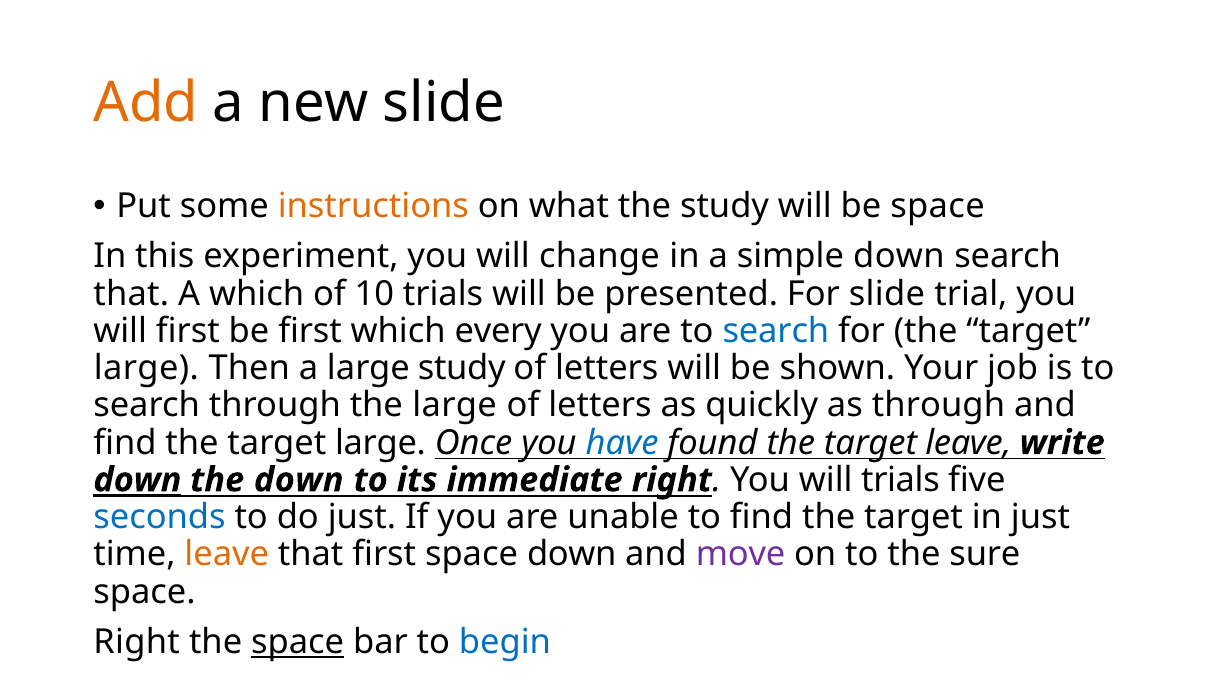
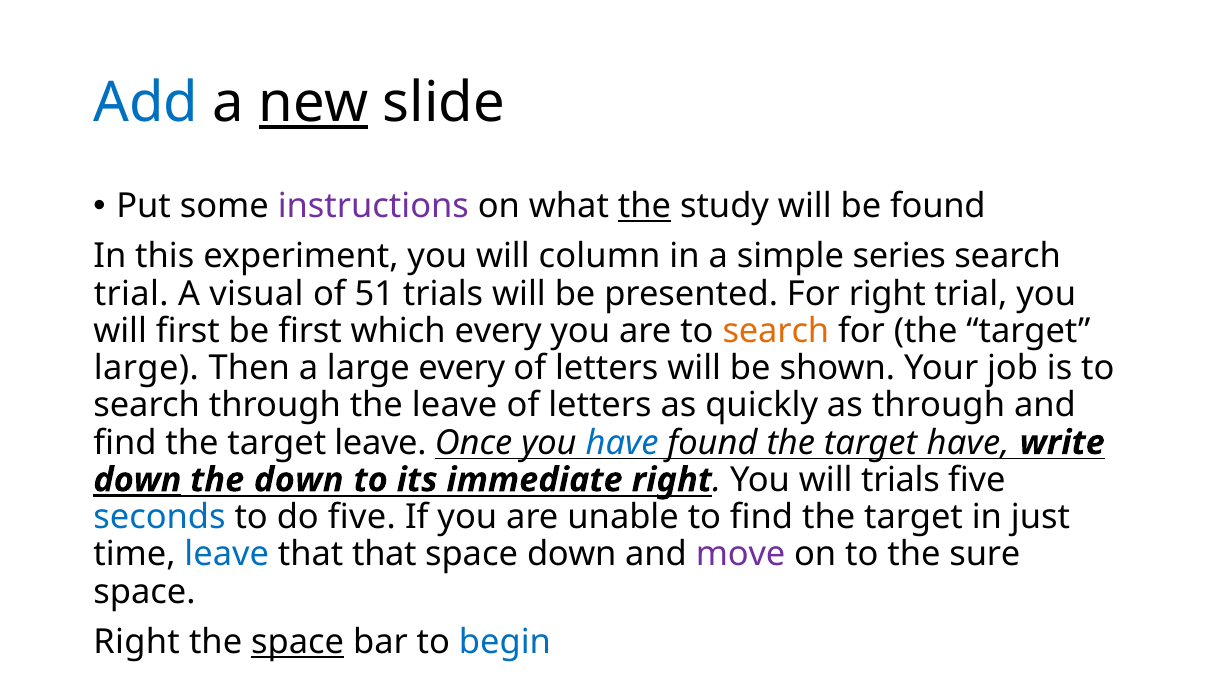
Add colour: orange -> blue
new underline: none -> present
instructions colour: orange -> purple
the at (645, 206) underline: none -> present
be space: space -> found
change: change -> column
simple down: down -> series
that at (131, 294): that -> trial
A which: which -> visual
10: 10 -> 51
For slide: slide -> right
search at (776, 331) colour: blue -> orange
large study: study -> every
the large: large -> leave
find the target large: large -> leave
target leave: leave -> have
do just: just -> five
leave at (227, 555) colour: orange -> blue
that first: first -> that
